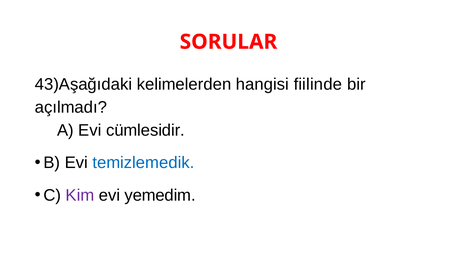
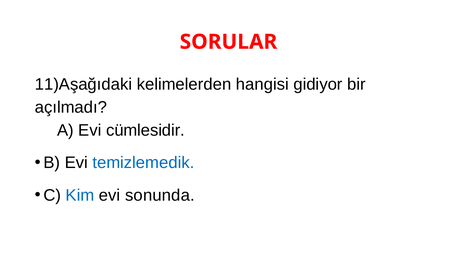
43)Aşağıdaki: 43)Aşağıdaki -> 11)Aşağıdaki
fiilinde: fiilinde -> gidiyor
Kim colour: purple -> blue
yemedim: yemedim -> sonunda
